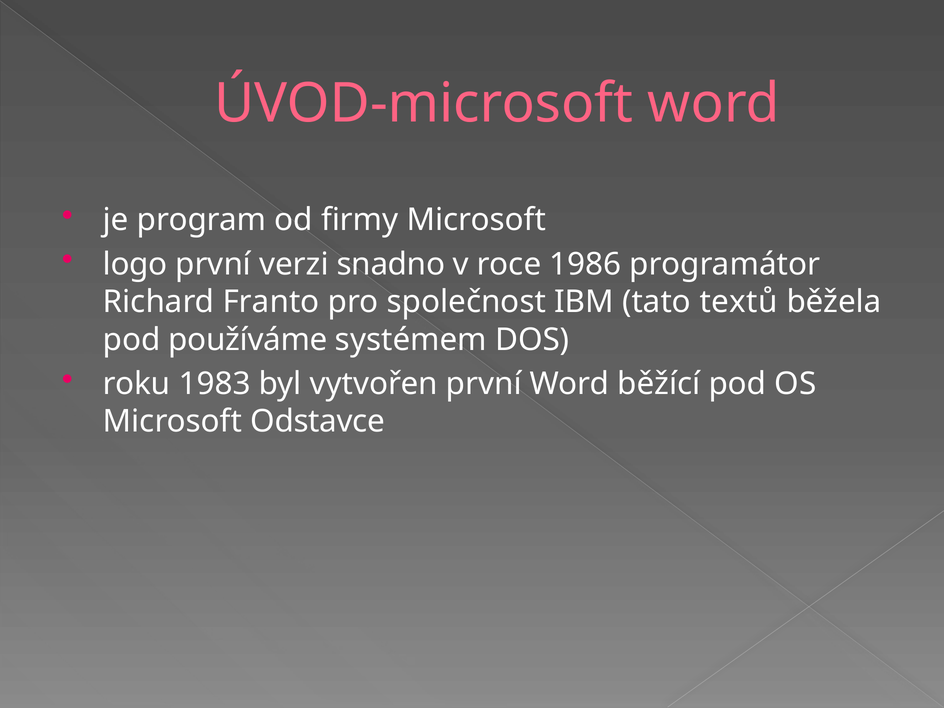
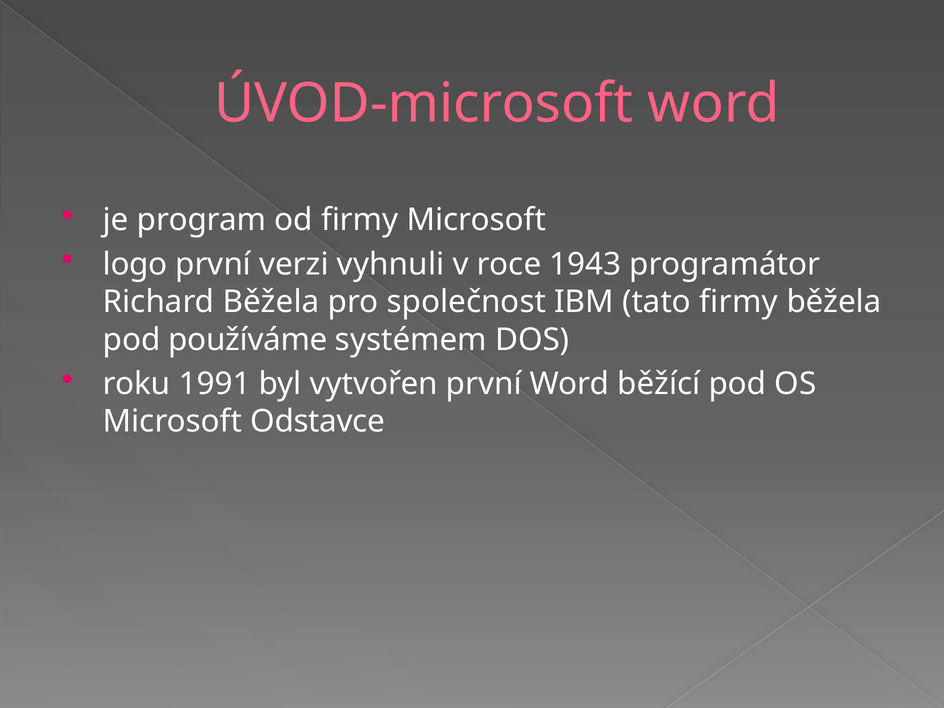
snadno: snadno -> vyhnuli
1986: 1986 -> 1943
Richard Franto: Franto -> Běžela
tato textů: textů -> firmy
1983: 1983 -> 1991
